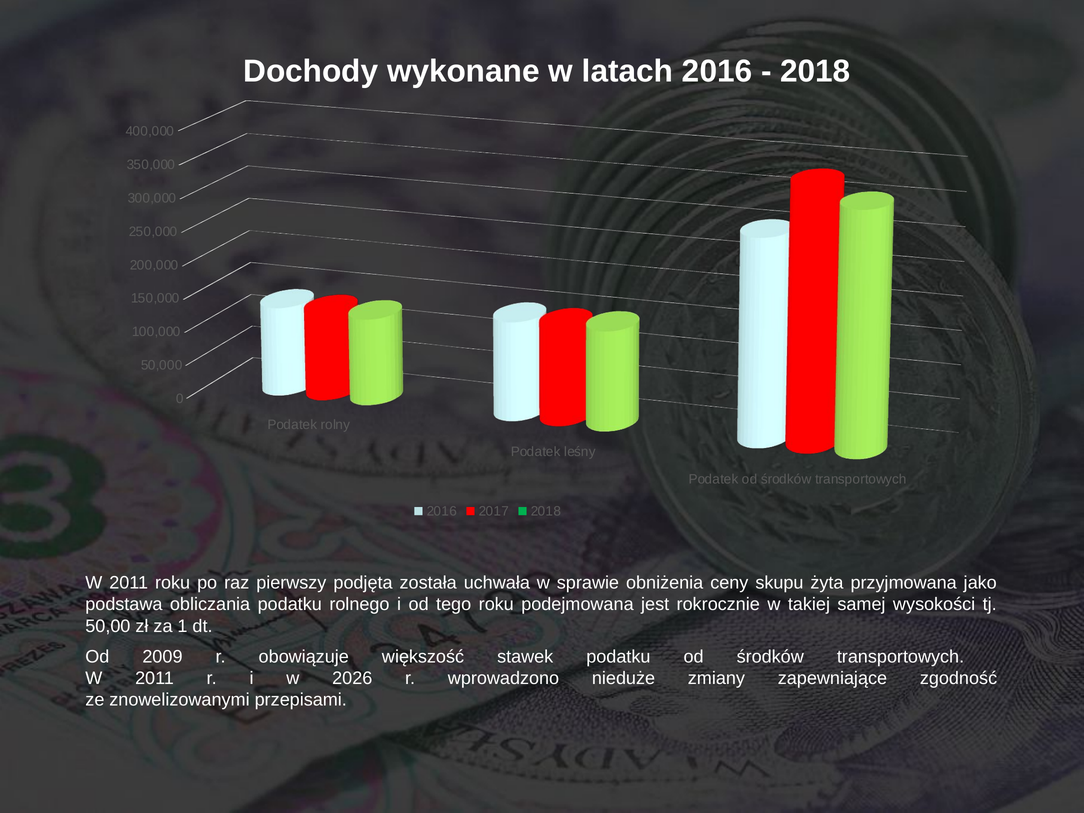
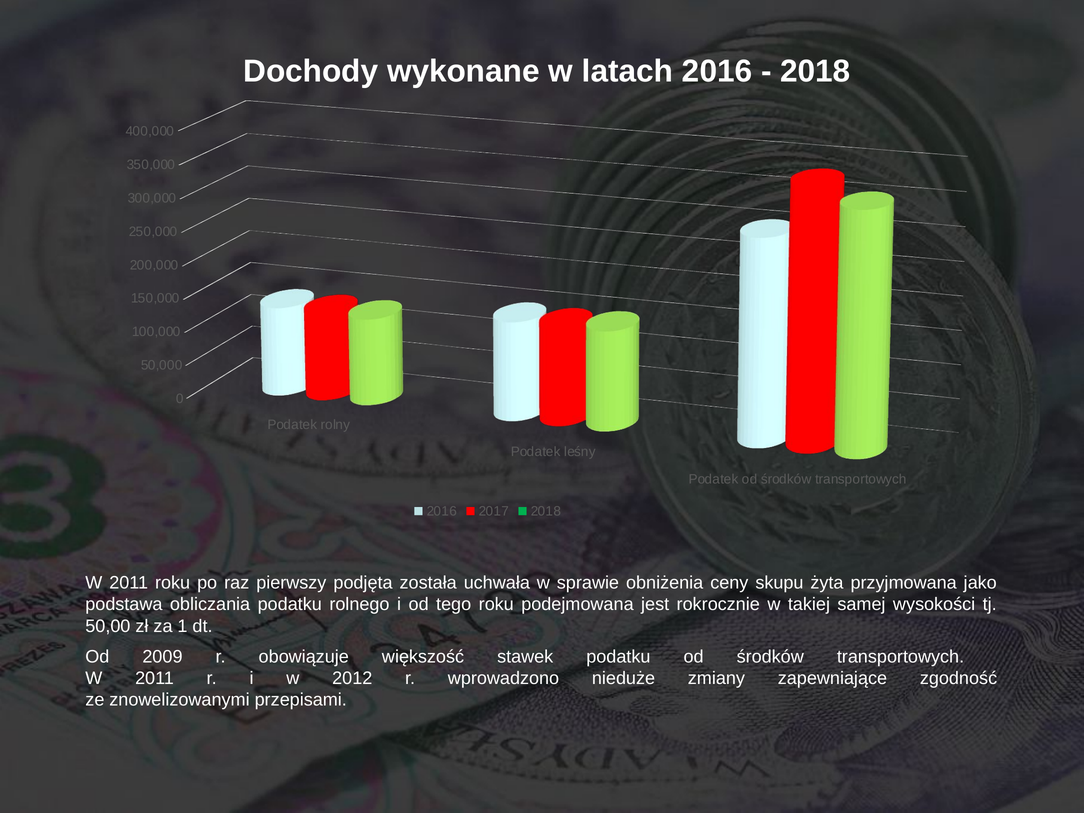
2026: 2026 -> 2012
